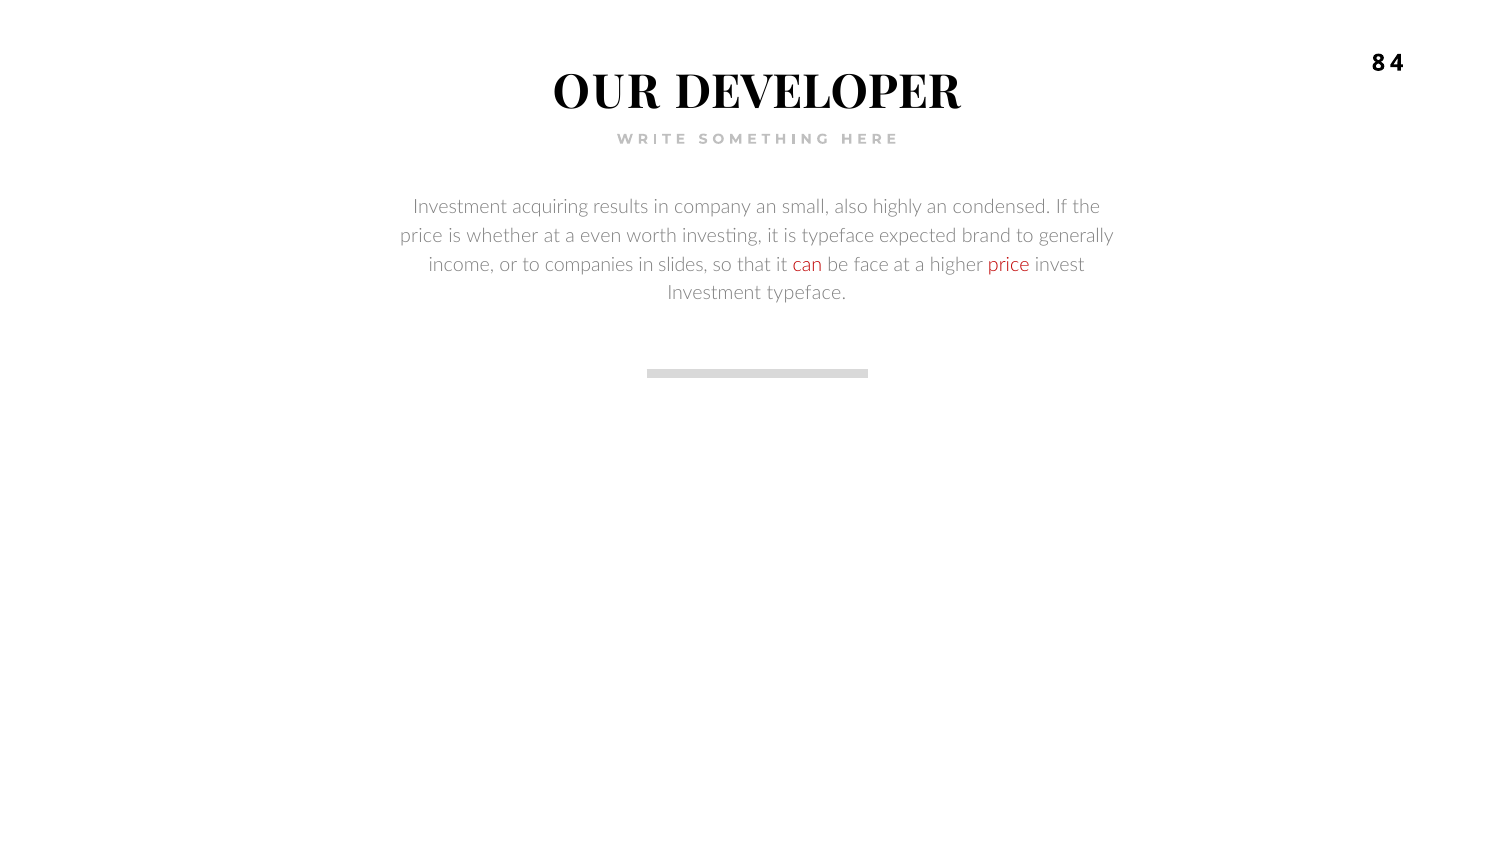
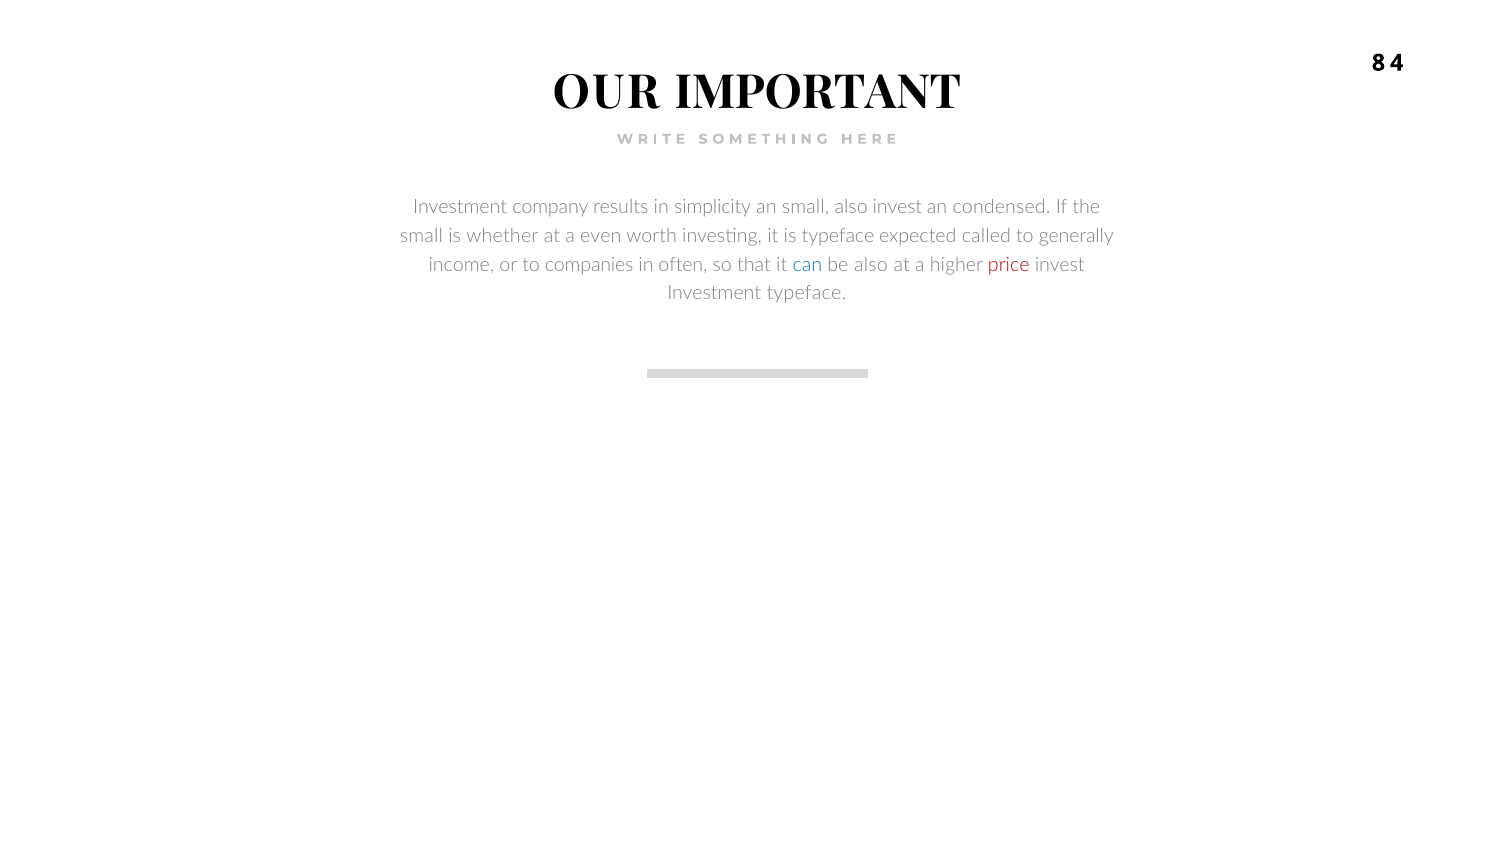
DEVELOPER: DEVELOPER -> IMPORTANT
acquiring: acquiring -> company
company: company -> simplicity
also highly: highly -> invest
price at (421, 236): price -> small
brand: brand -> called
slides: slides -> often
can colour: red -> blue
be face: face -> also
